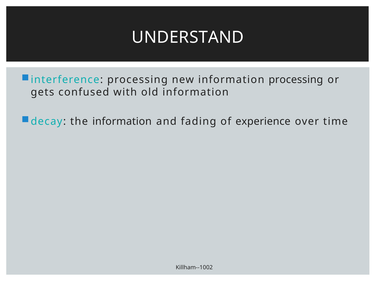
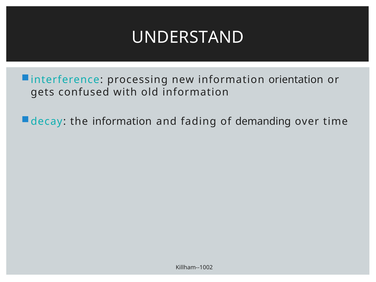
information processing: processing -> orientation
experience: experience -> demanding
